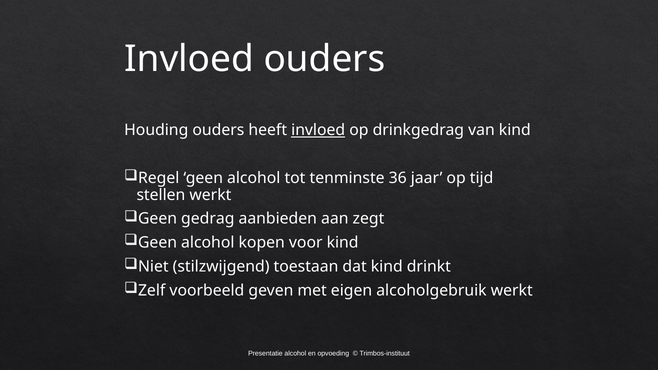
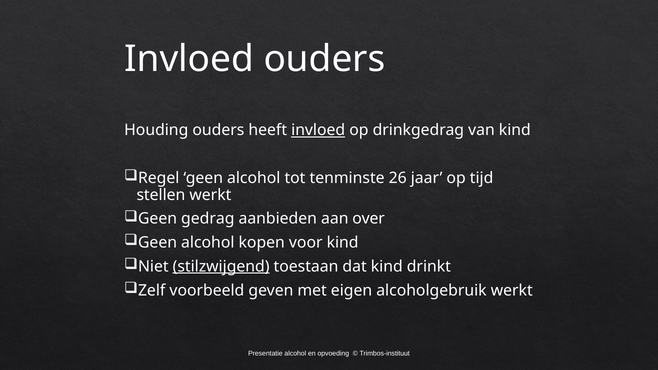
36: 36 -> 26
zegt: zegt -> over
stilzwijgend underline: none -> present
